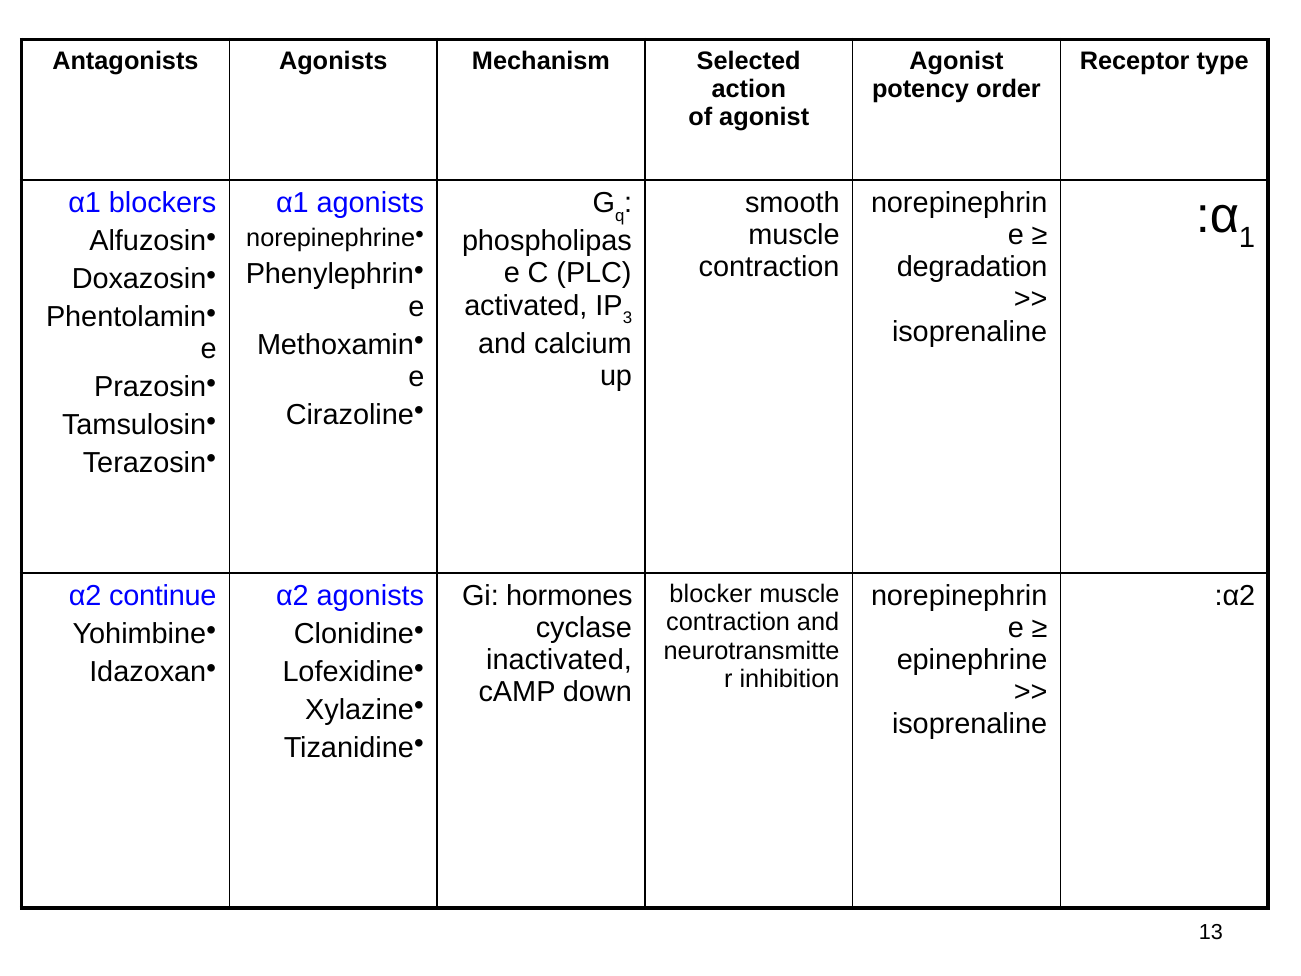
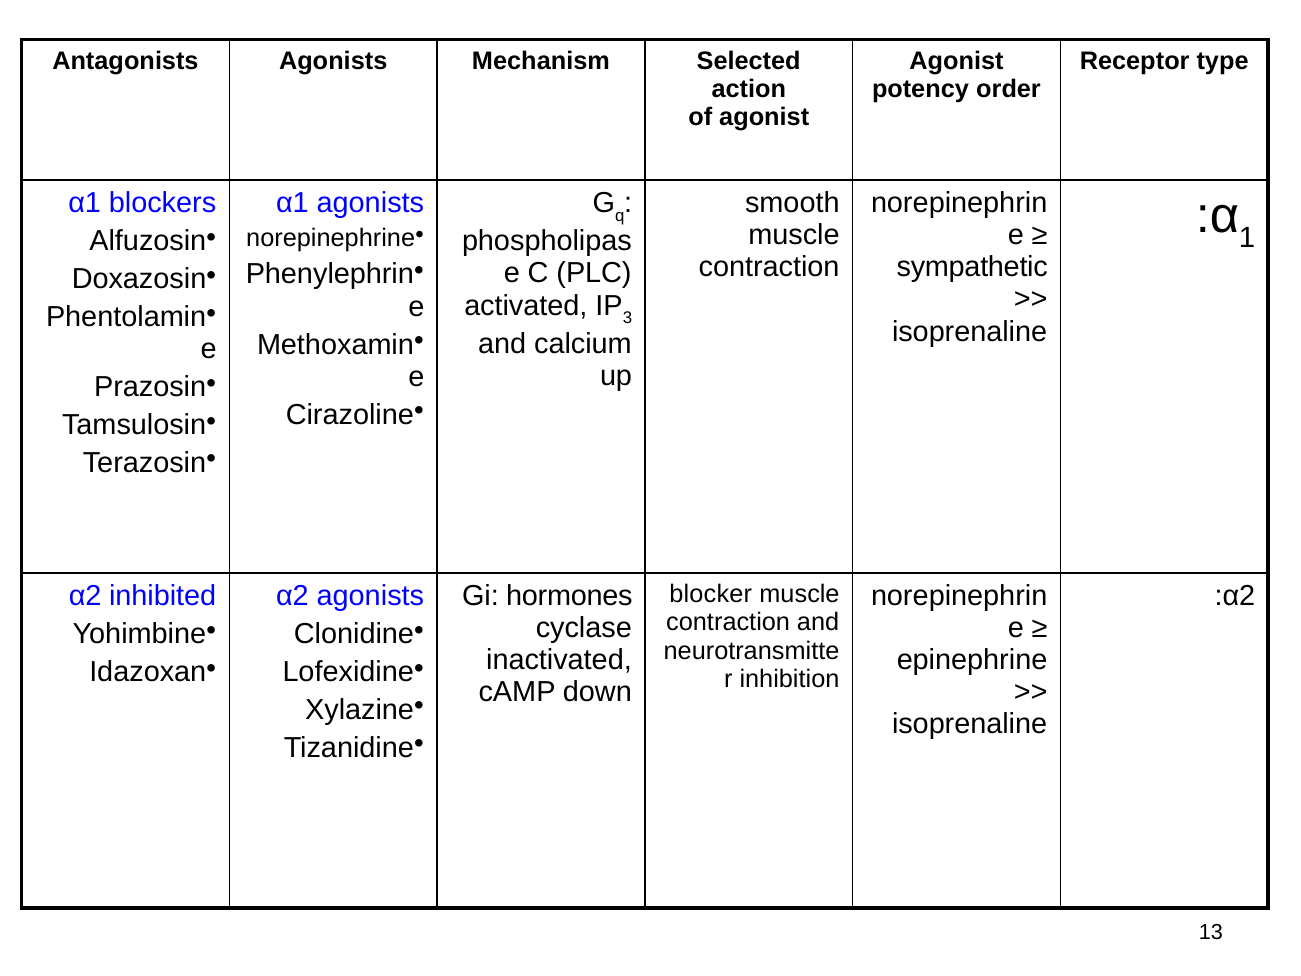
degradation: degradation -> sympathetic
continue: continue -> inhibited
